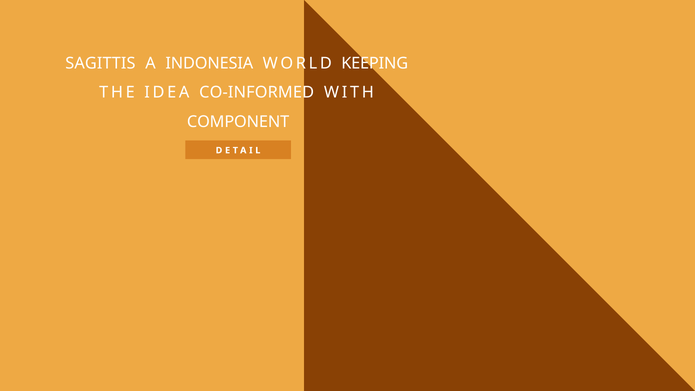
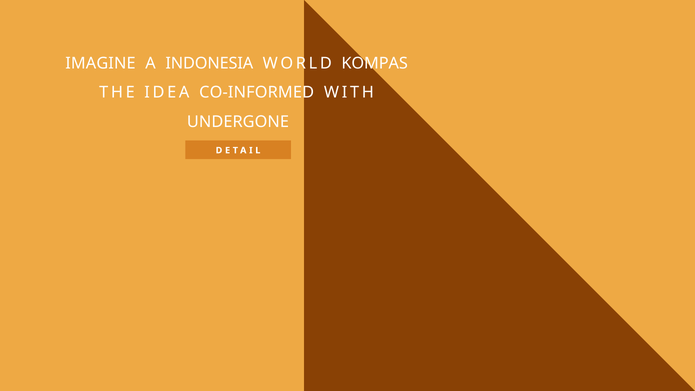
SAGITTIS: SAGITTIS -> IMAGINE
KEEPING: KEEPING -> KOMPAS
COMPONENT: COMPONENT -> UNDERGONE
